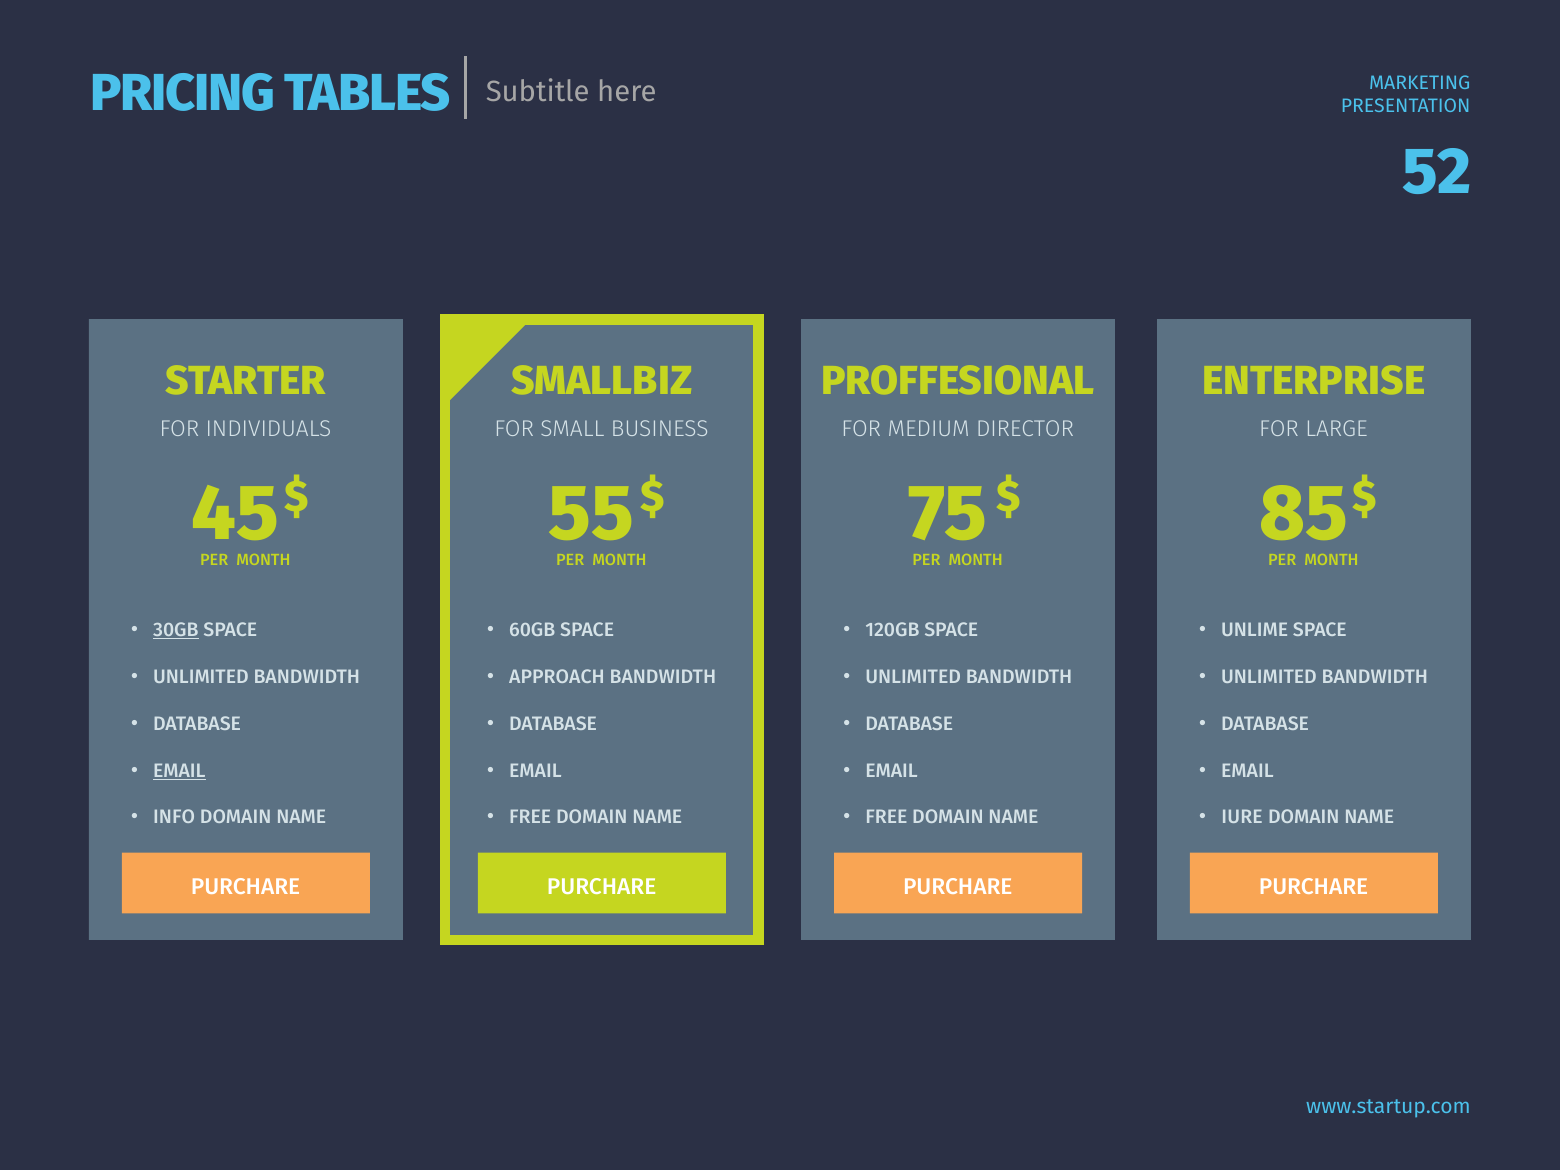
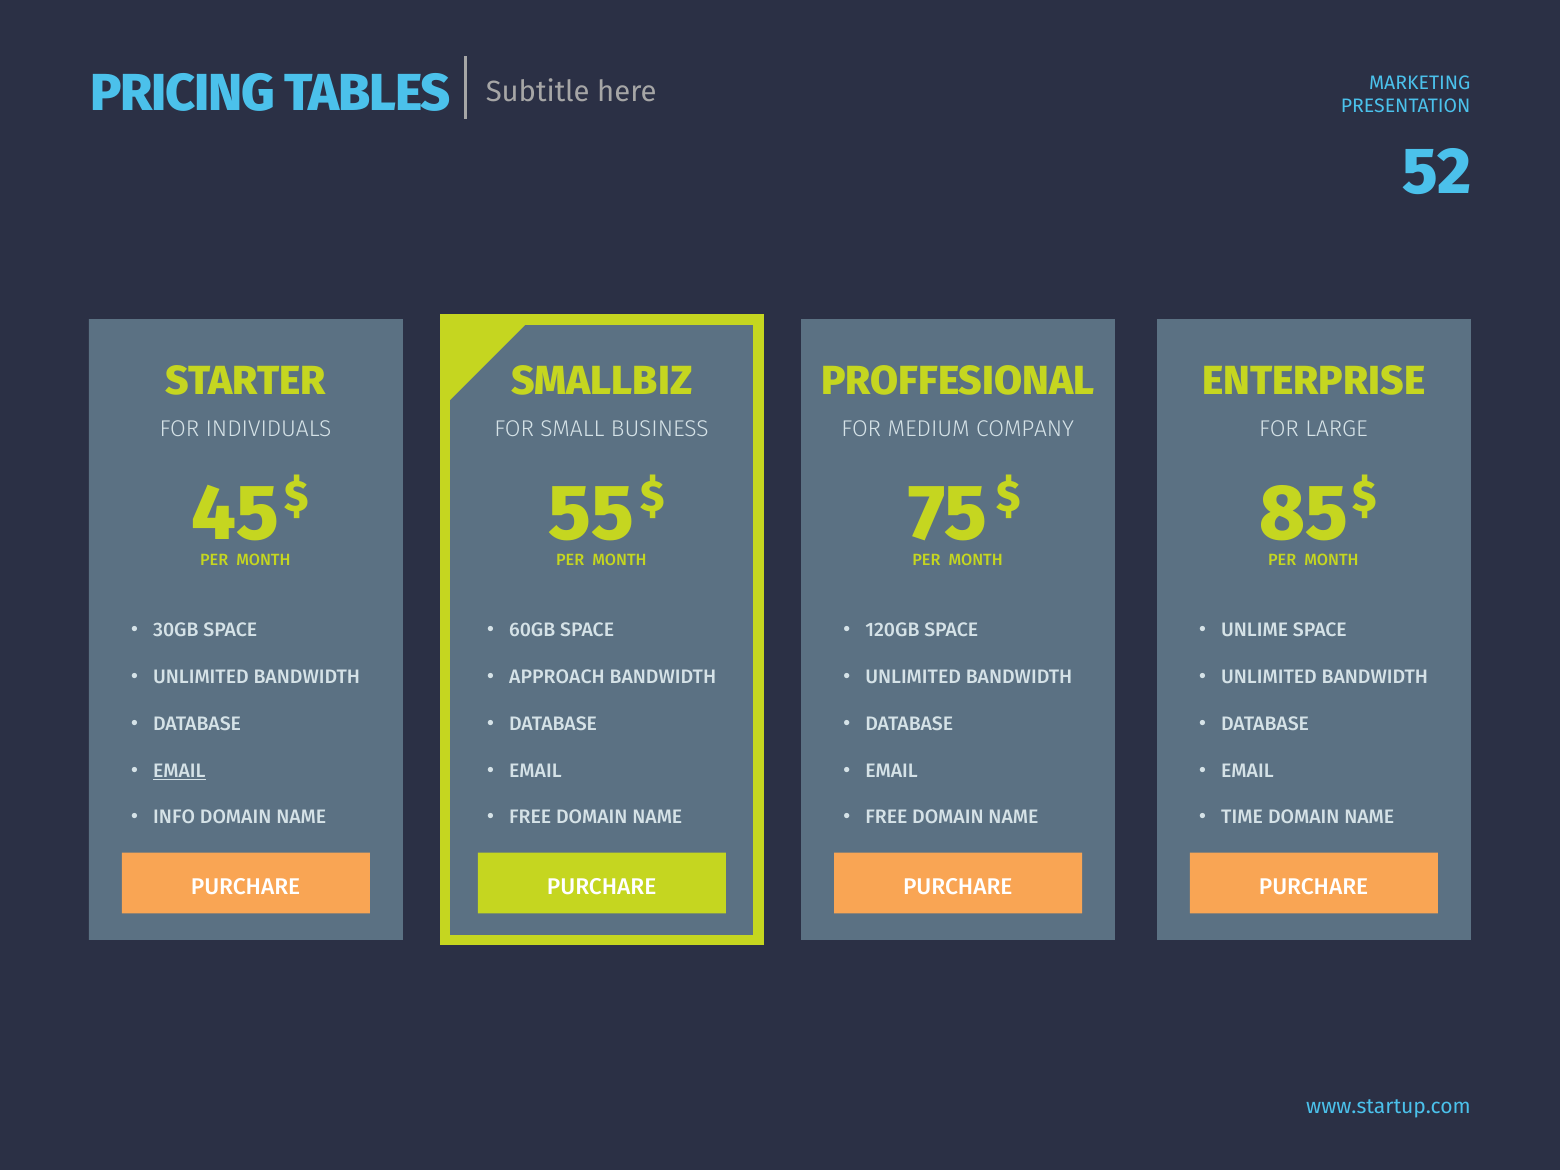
DIRECTOR: DIRECTOR -> COMPANY
30GB underline: present -> none
IURE: IURE -> TIME
